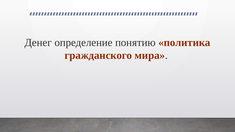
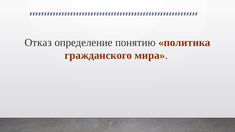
Денег: Денег -> Отказ
